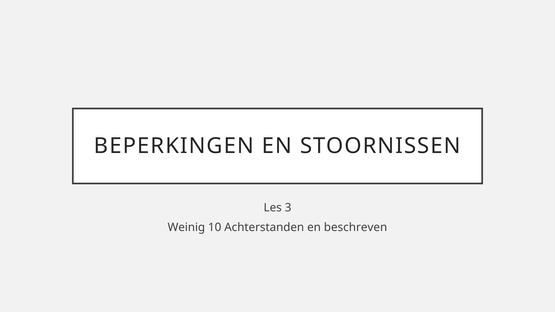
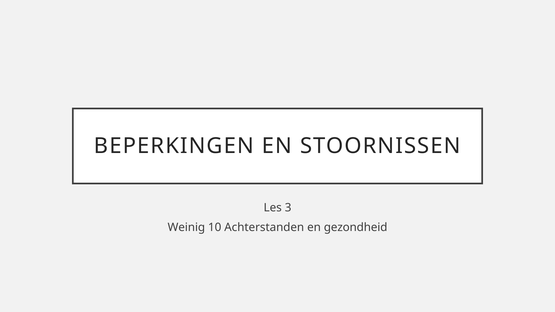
beschreven: beschreven -> gezondheid
